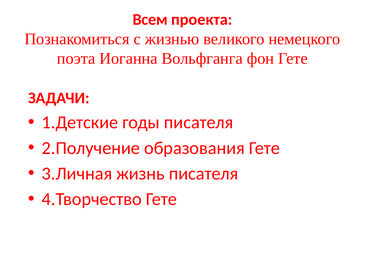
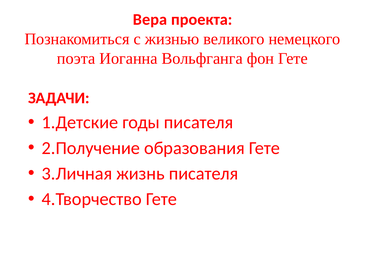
Всем: Всем -> Вера
